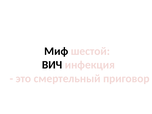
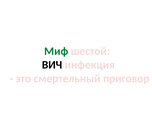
Миф colour: black -> green
